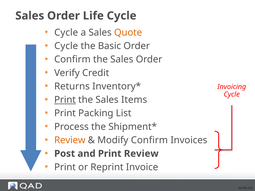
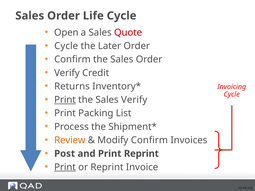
Cycle at (66, 33): Cycle -> Open
Quote colour: orange -> red
Basic: Basic -> Later
Sales Items: Items -> Verify
Print Review: Review -> Reprint
Print at (65, 167) underline: none -> present
